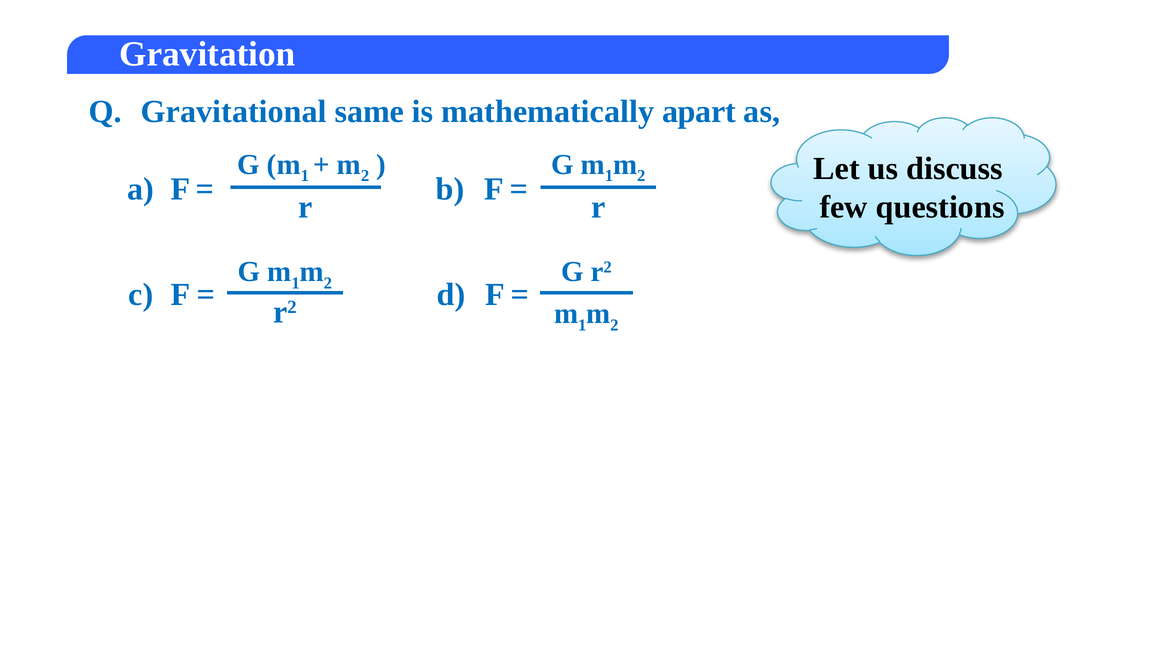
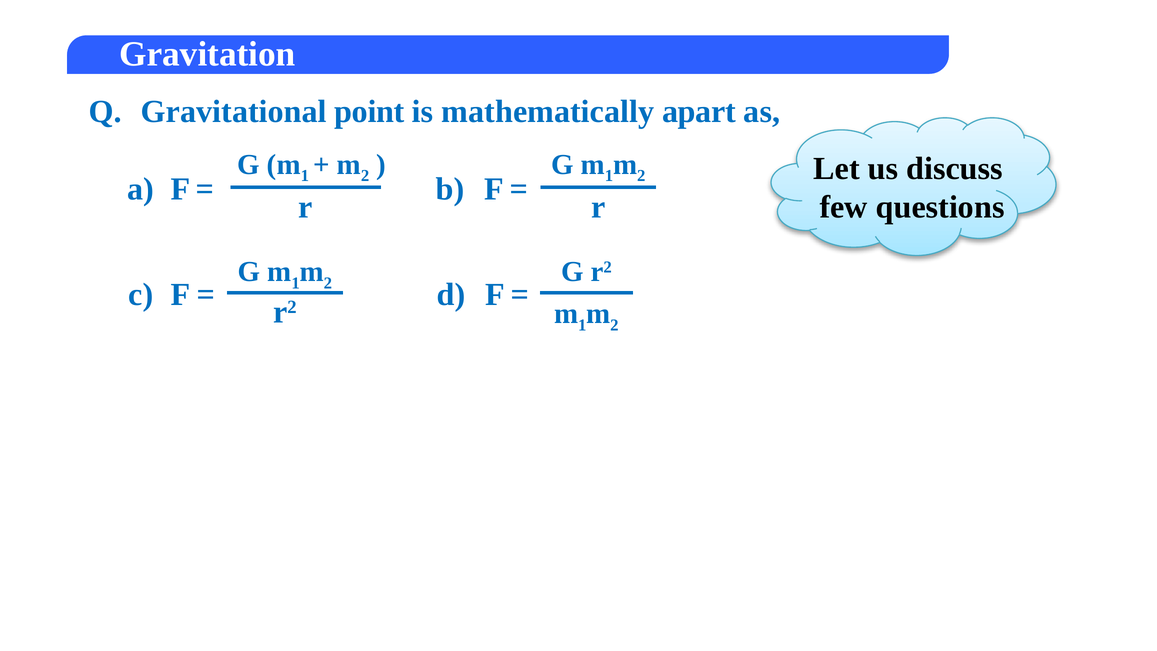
same: same -> point
